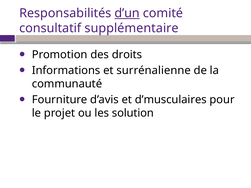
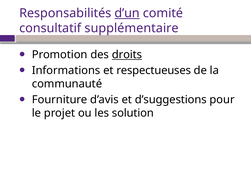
droits underline: none -> present
surrénalienne: surrénalienne -> respectueuses
d’musculaires: d’musculaires -> d’suggestions
